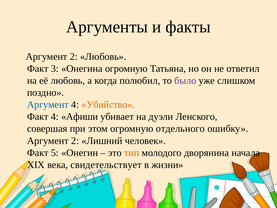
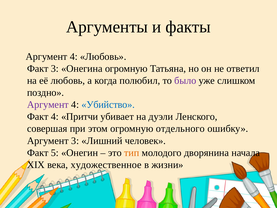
2 at (74, 57): 2 -> 4
Аргумент at (48, 105) colour: blue -> purple
Убийство colour: orange -> blue
Афиши: Афиши -> Притчи
2 at (75, 141): 2 -> 3
свидетельствует: свидетельствует -> художественное
